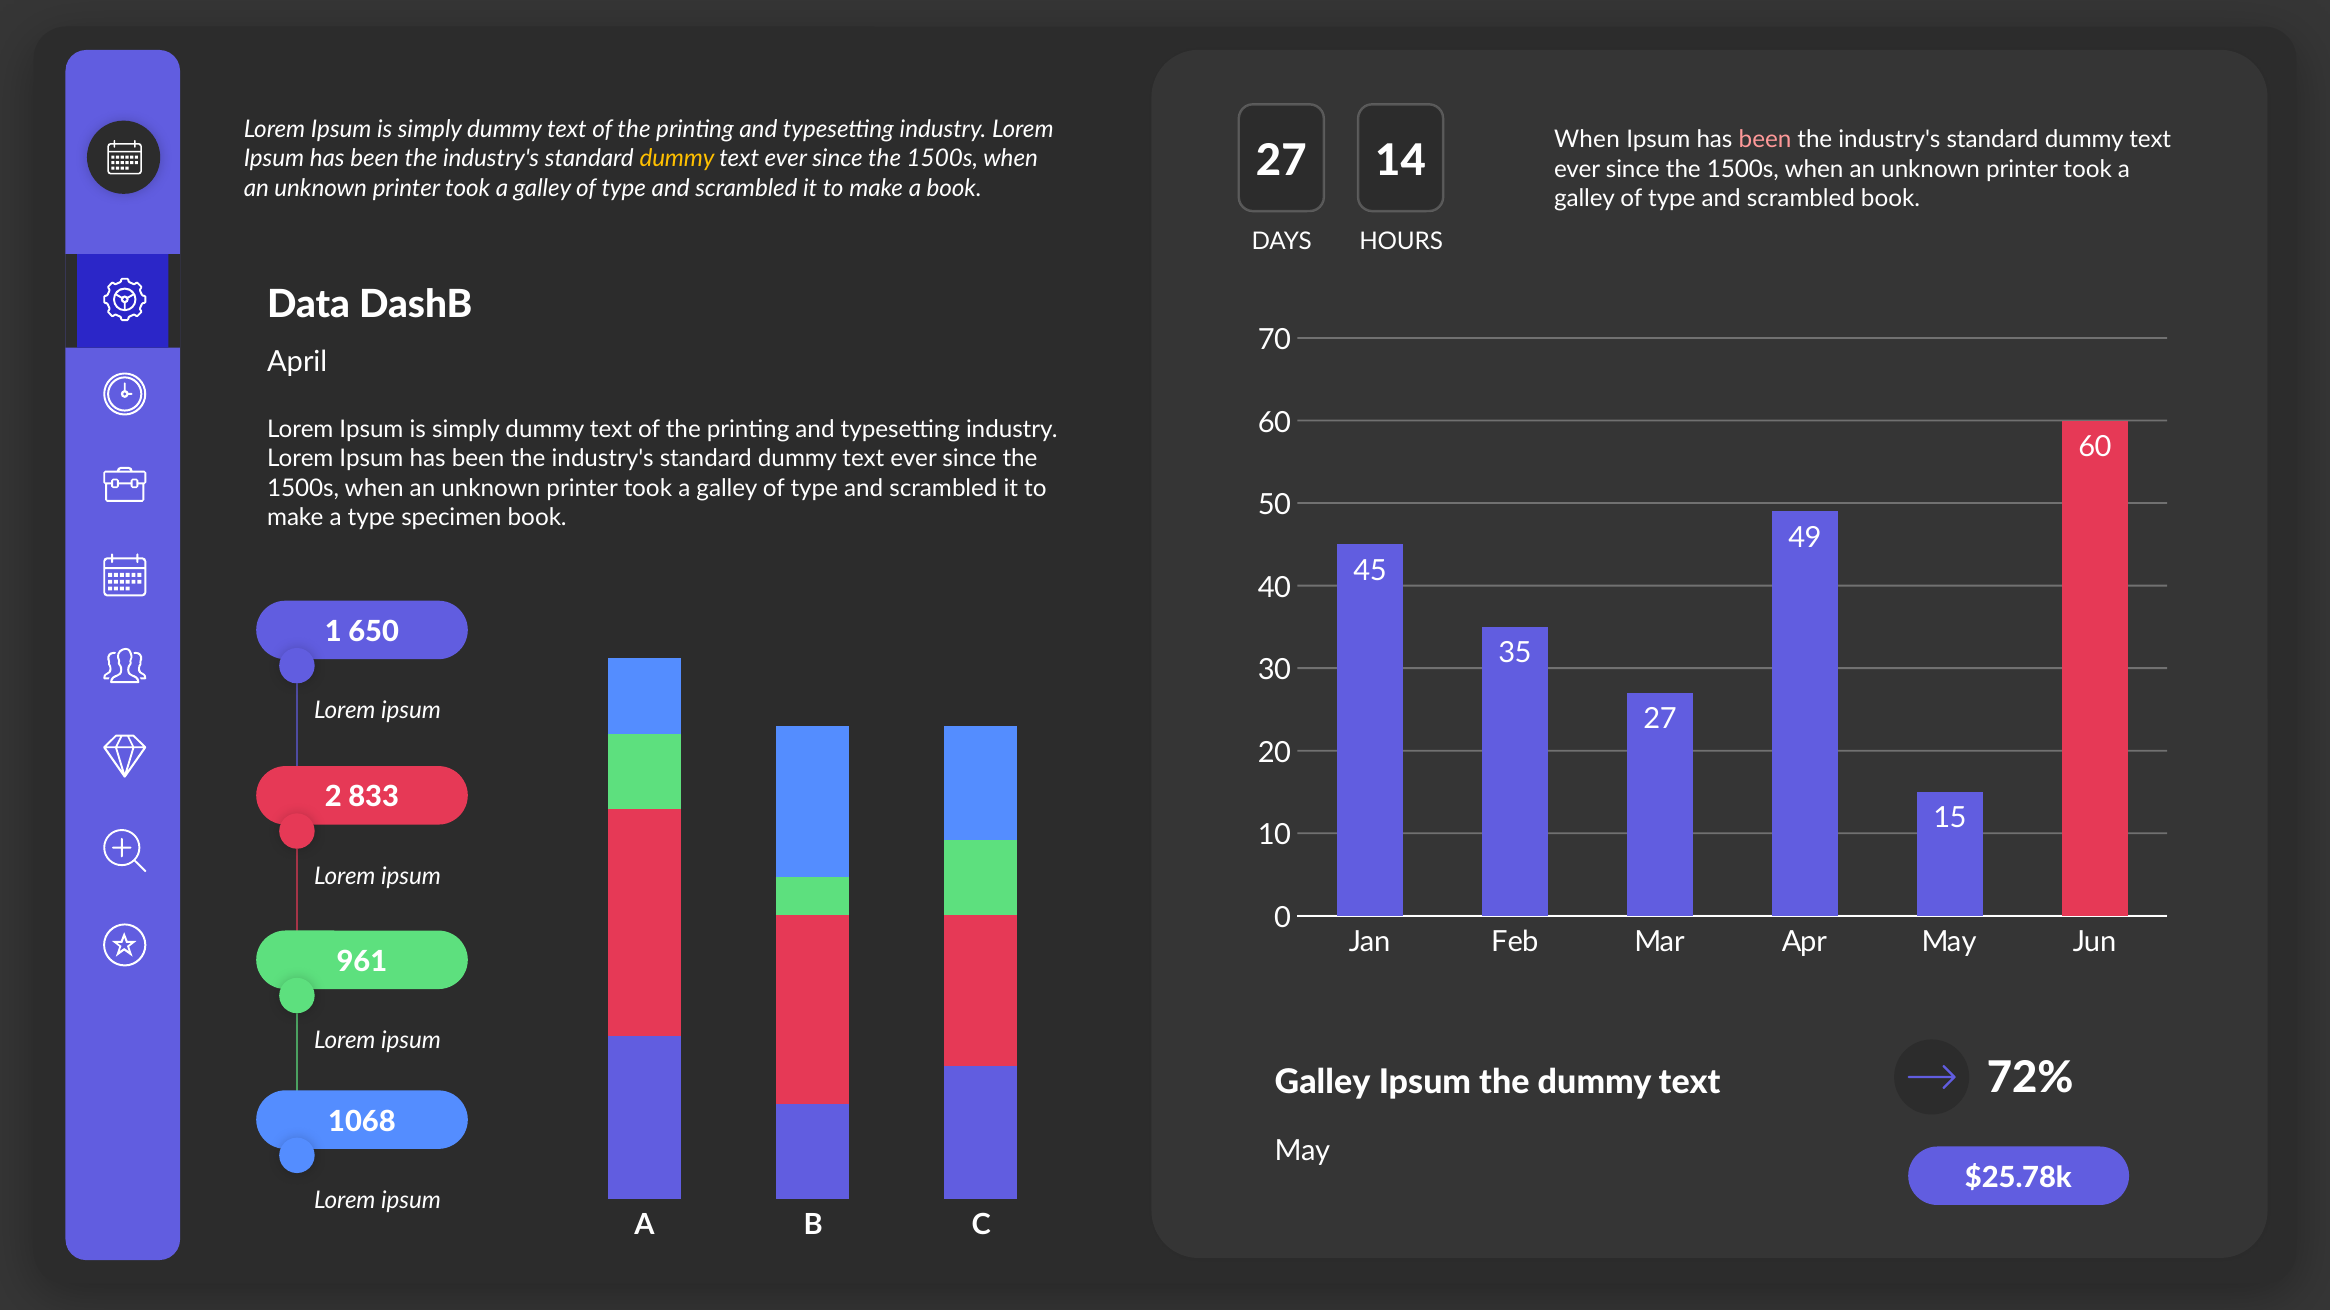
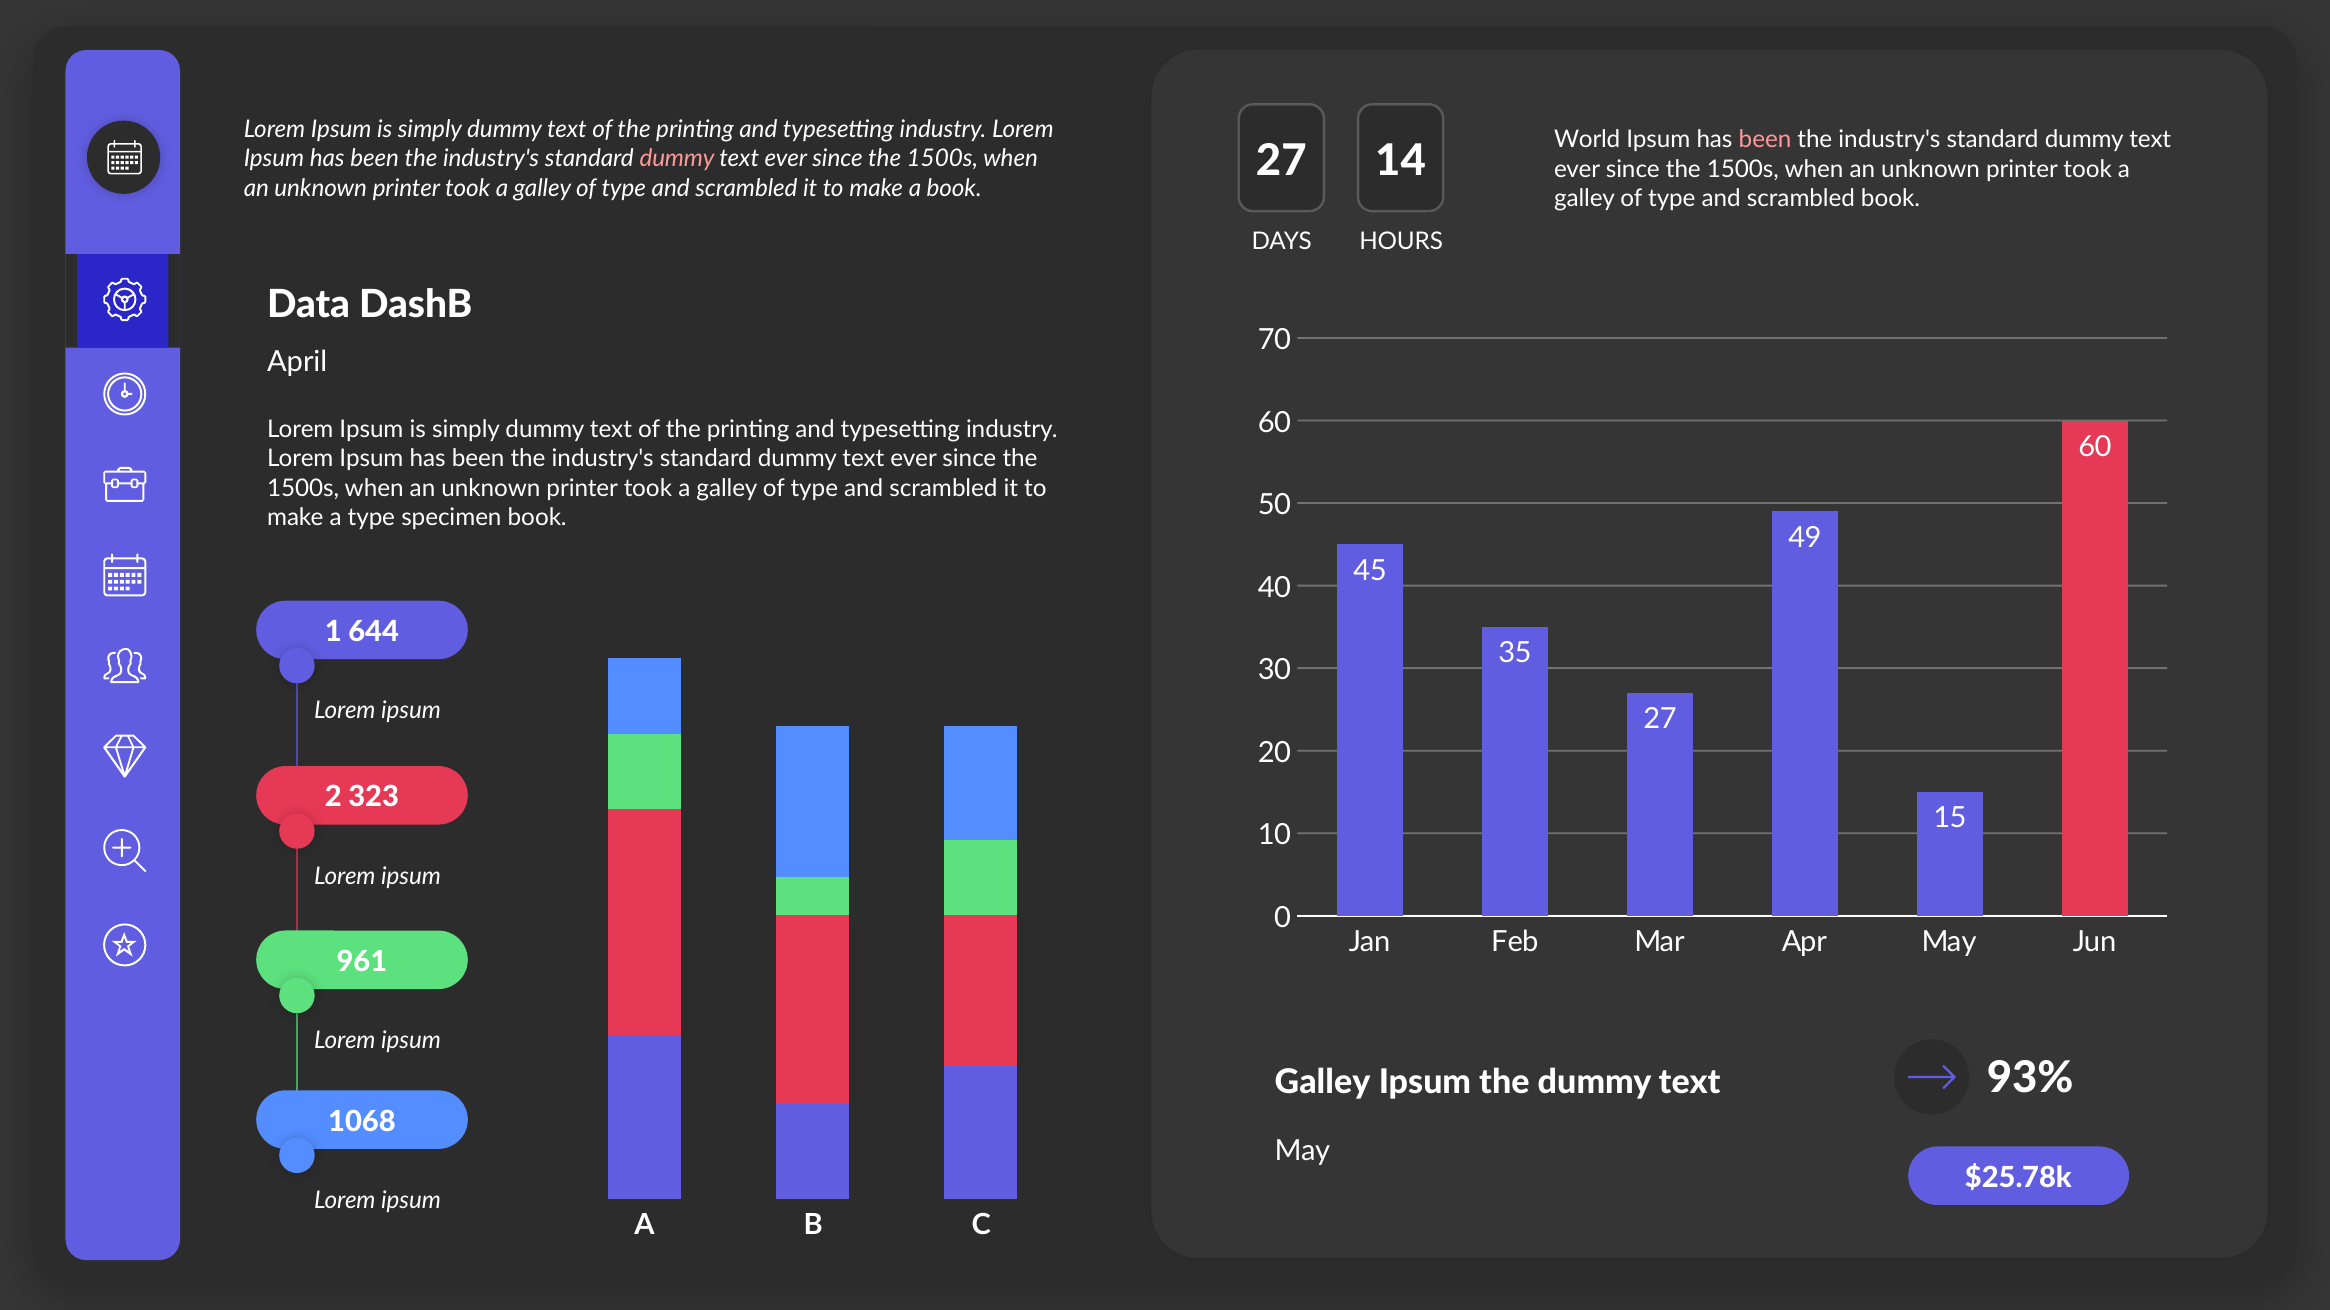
When at (1587, 140): When -> World
dummy at (677, 159) colour: yellow -> pink
650: 650 -> 644
833: 833 -> 323
72%: 72% -> 93%
